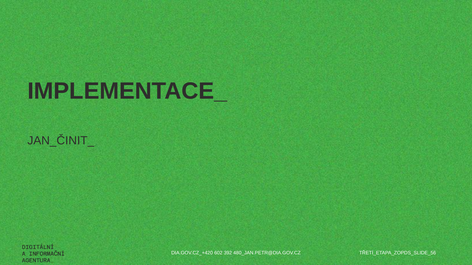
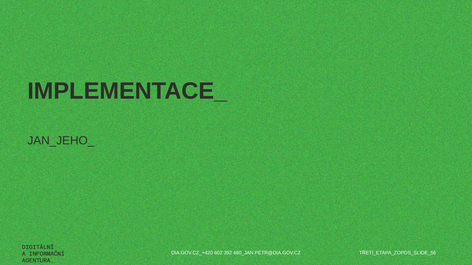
JAN_ČINIT_: JAN_ČINIT_ -> JAN_JEHO_
